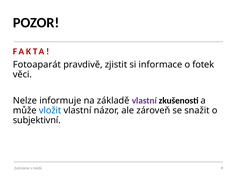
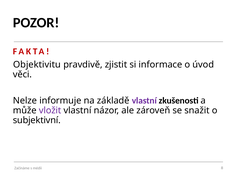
Fotoaparát: Fotoaparát -> Objektivitu
fotek: fotek -> úvod
vložit colour: blue -> purple
